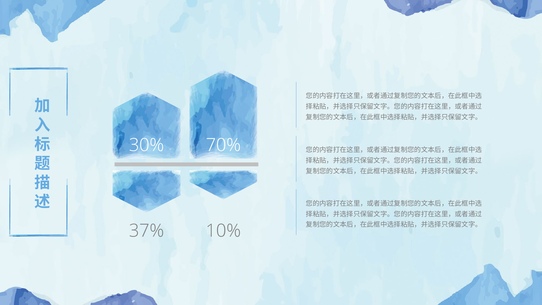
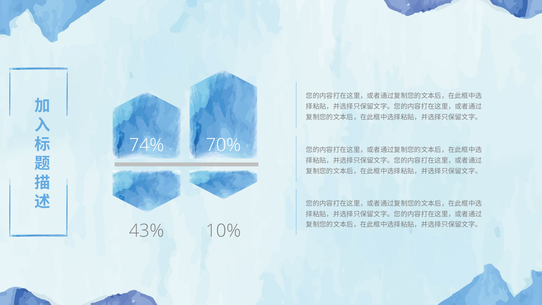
30%: 30% -> 74%
37%: 37% -> 43%
